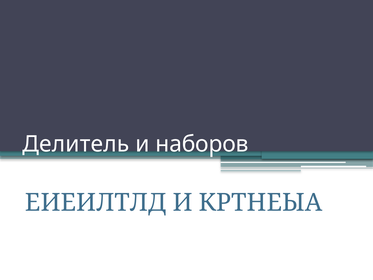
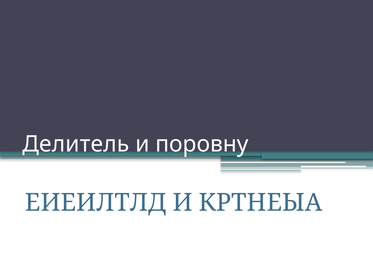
наборов: наборов -> поровну
